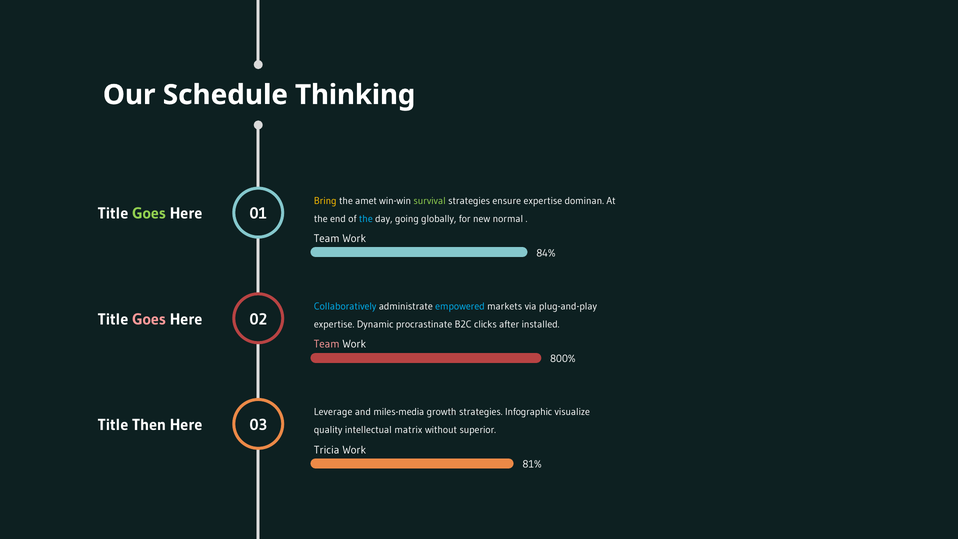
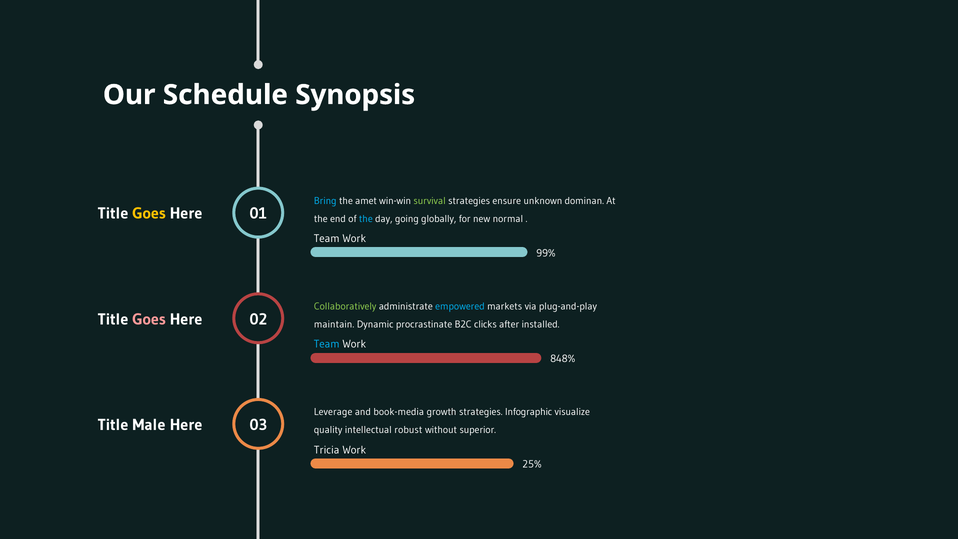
Thinking: Thinking -> Synopsis
Bring colour: yellow -> light blue
ensure expertise: expertise -> unknown
Goes at (149, 214) colour: light green -> yellow
84%: 84% -> 99%
Collaboratively colour: light blue -> light green
expertise at (334, 324): expertise -> maintain
Team at (327, 344) colour: pink -> light blue
800%: 800% -> 848%
miles-media: miles-media -> book-media
Then: Then -> Male
matrix: matrix -> robust
81%: 81% -> 25%
